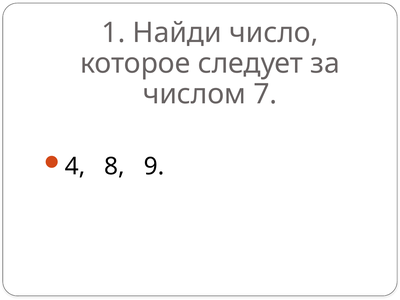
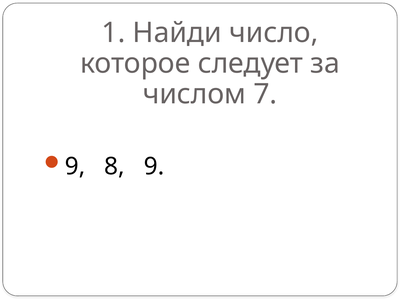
4 at (75, 166): 4 -> 9
